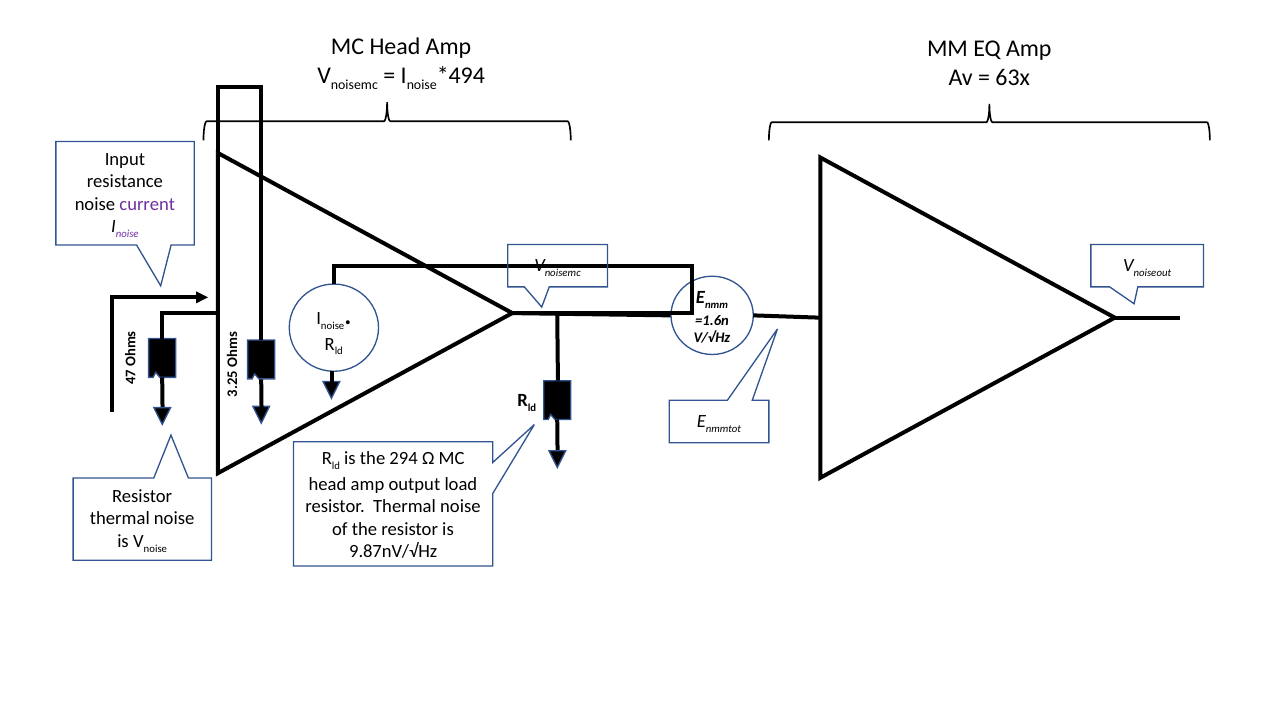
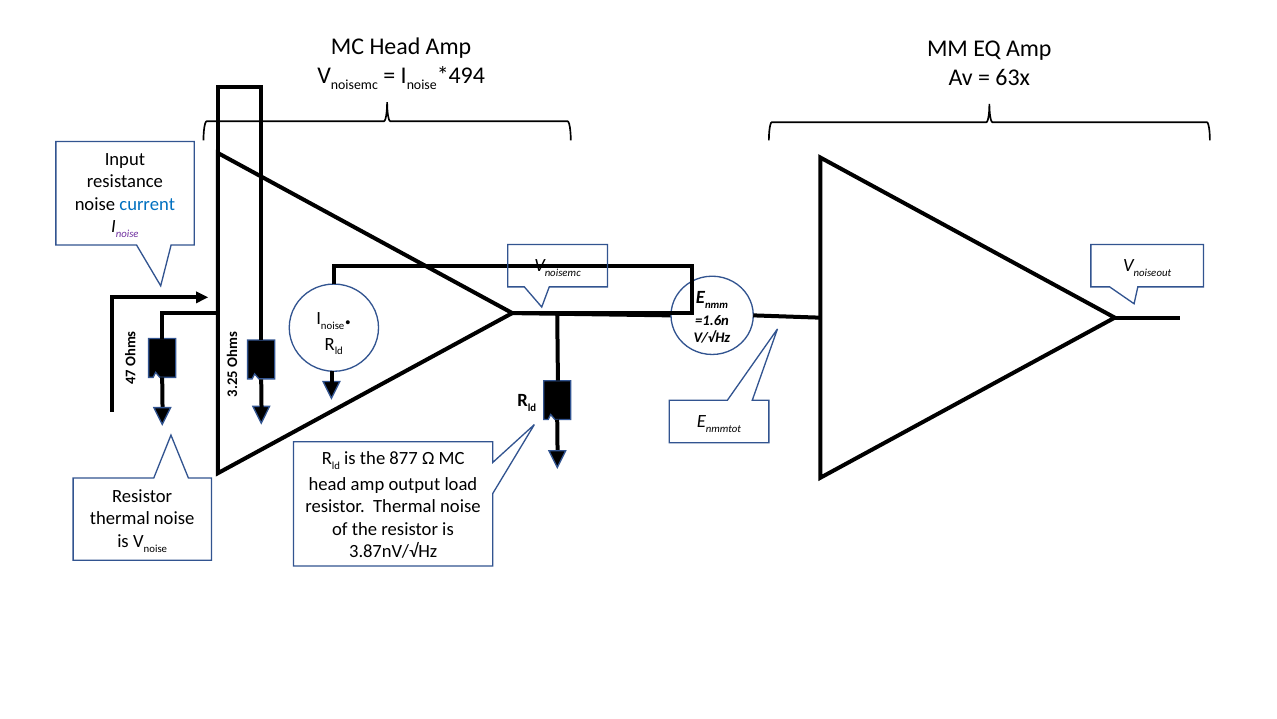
current colour: purple -> blue
294: 294 -> 877
9.87nV/√Hz: 9.87nV/√Hz -> 3.87nV/√Hz
